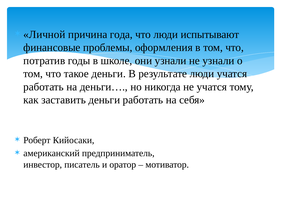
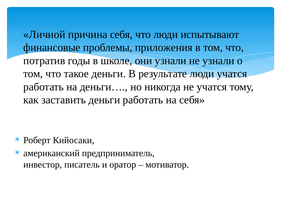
причина года: года -> себя
оформления: оформления -> приложения
